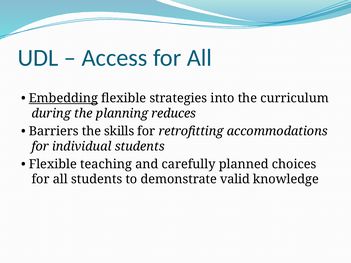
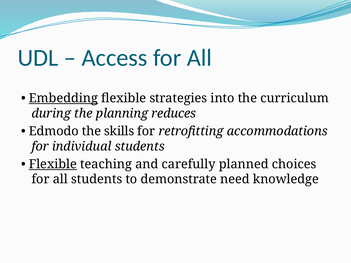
Barriers: Barriers -> Edmodo
Flexible at (53, 164) underline: none -> present
valid: valid -> need
